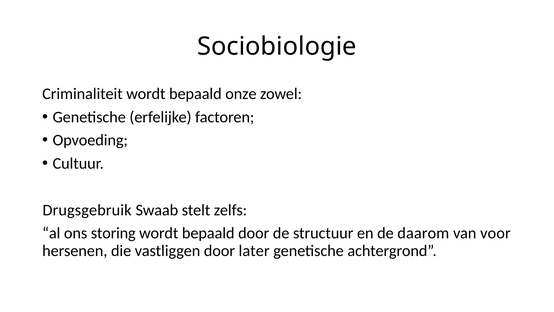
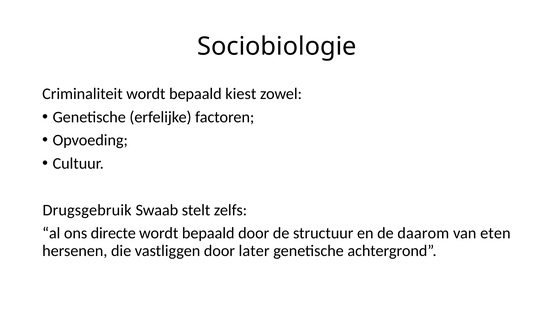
onze: onze -> kiest
storing: storing -> directe
voor: voor -> eten
